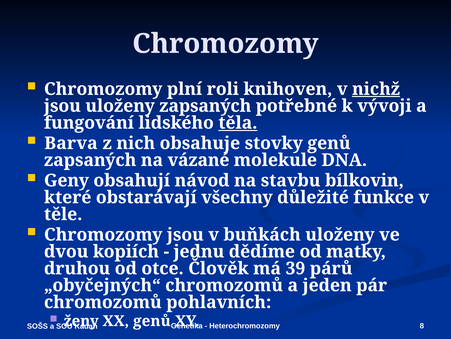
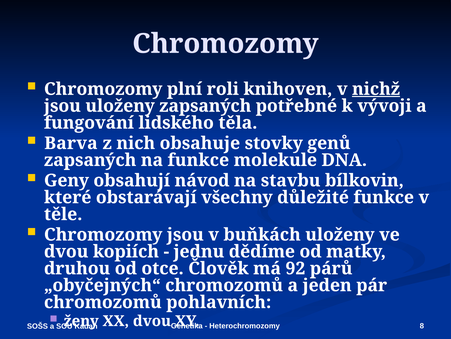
těla underline: present -> none
na vázané: vázané -> funkce
39: 39 -> 92
XX genů: genů -> dvou
